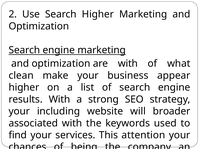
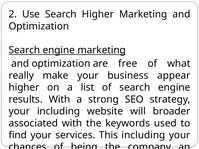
are with: with -> free
clean: clean -> really
This attention: attention -> including
